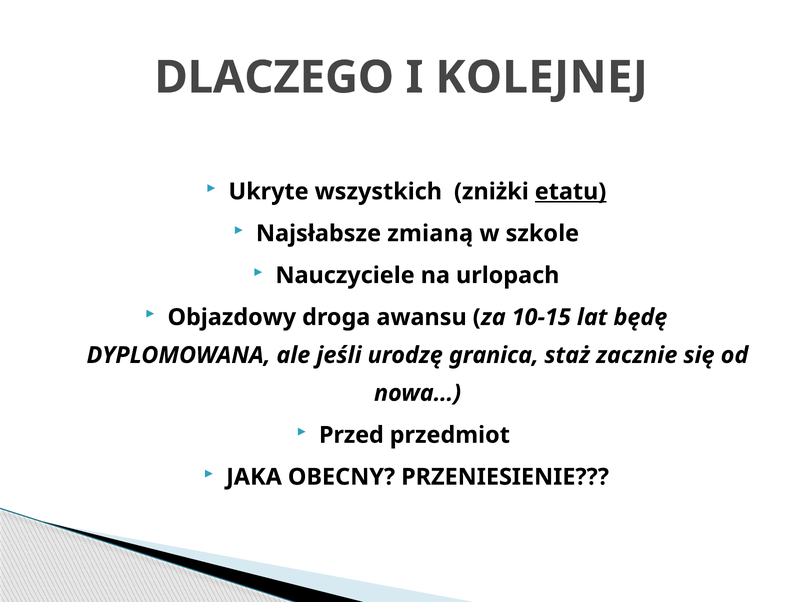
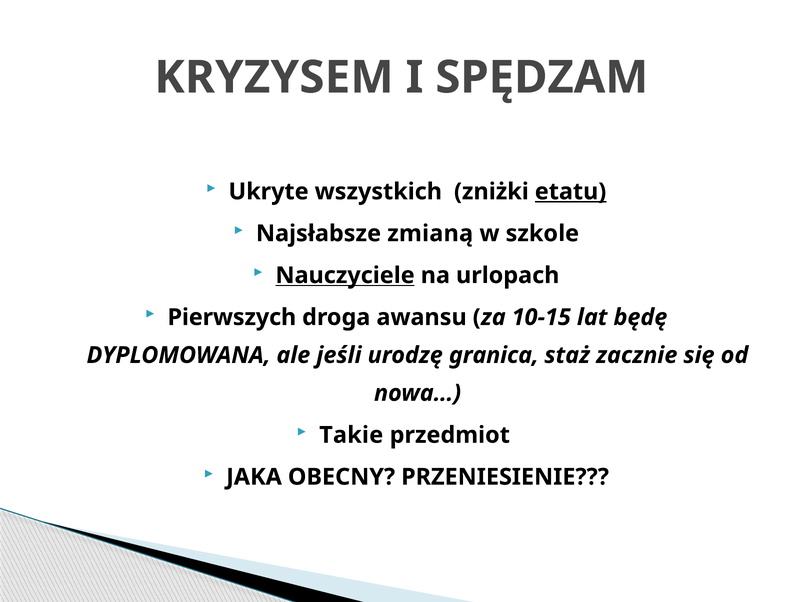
DLACZEGO: DLACZEGO -> KRYZYSEM
KOLEJNEJ: KOLEJNEJ -> SPĘDZAM
Nauczyciele underline: none -> present
Objazdowy: Objazdowy -> Pierwszych
Przed: Przed -> Takie
